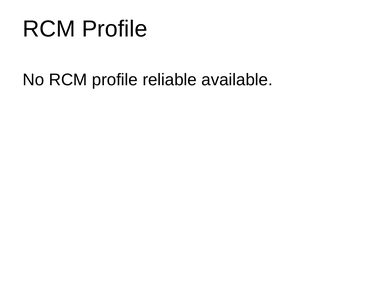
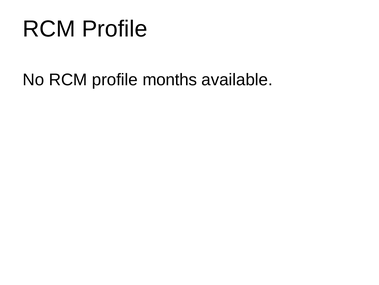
reliable: reliable -> months
